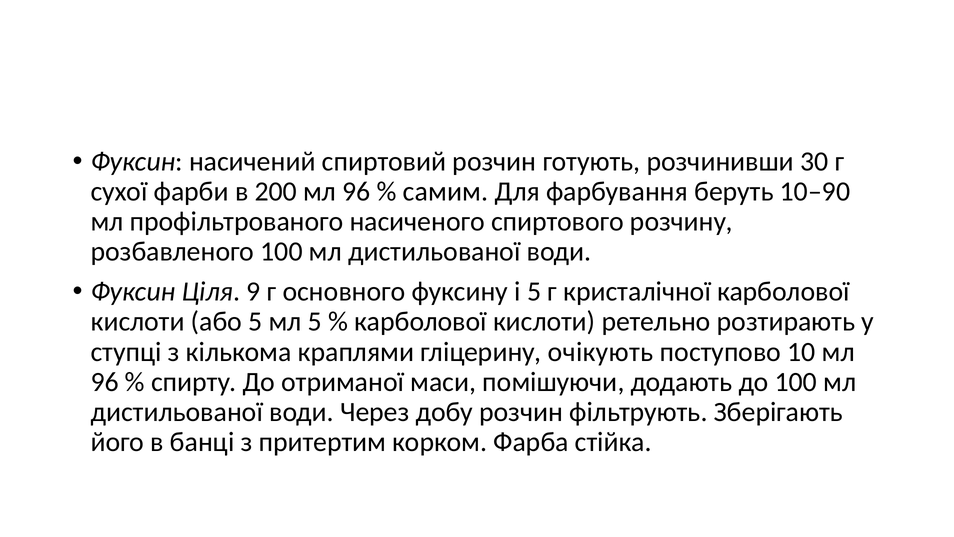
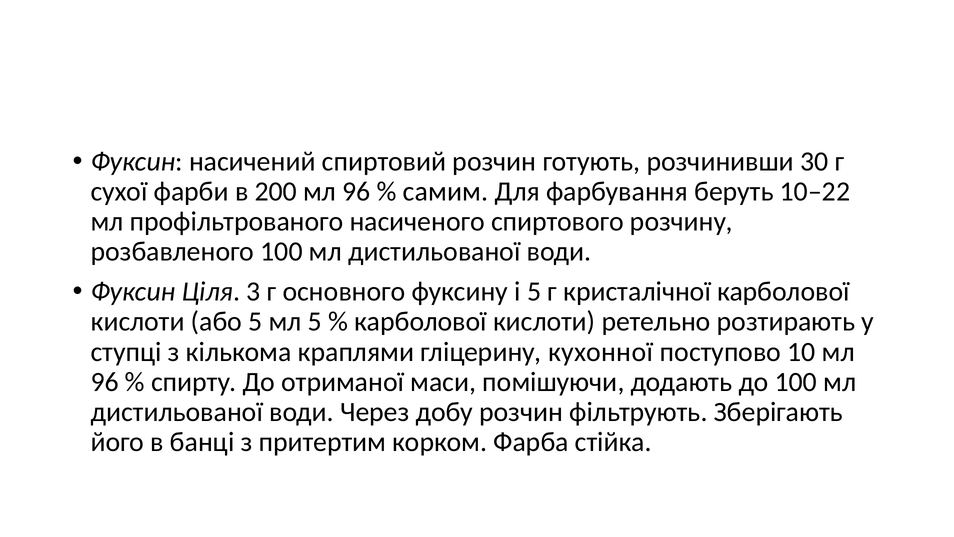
10–90: 10–90 -> 10–22
9: 9 -> 3
очікують: очікують -> кухонної
